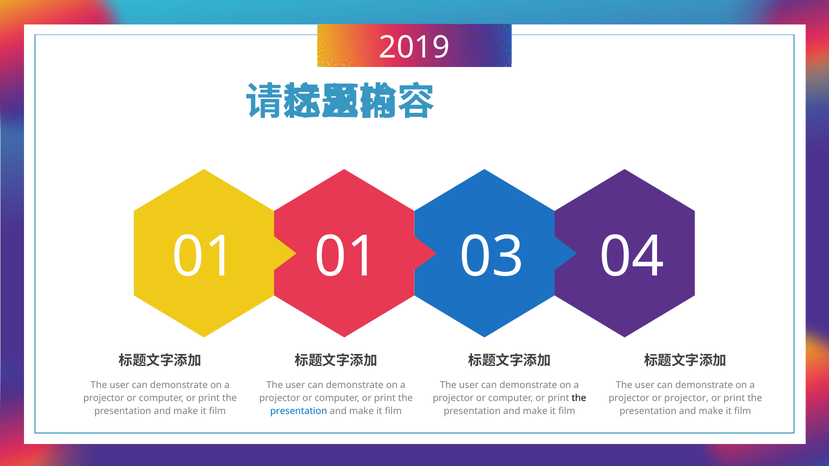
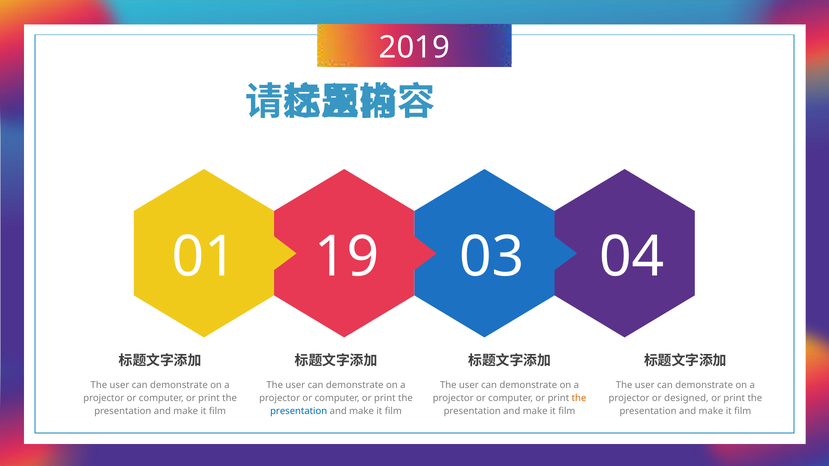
01 01: 01 -> 19
the at (579, 398) colour: black -> orange
or projector: projector -> designed
